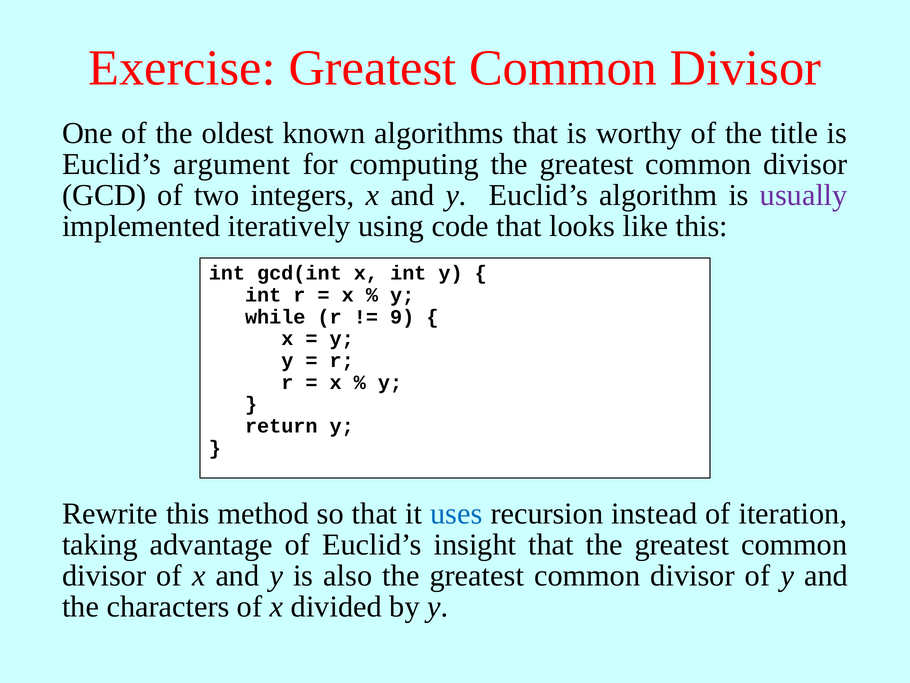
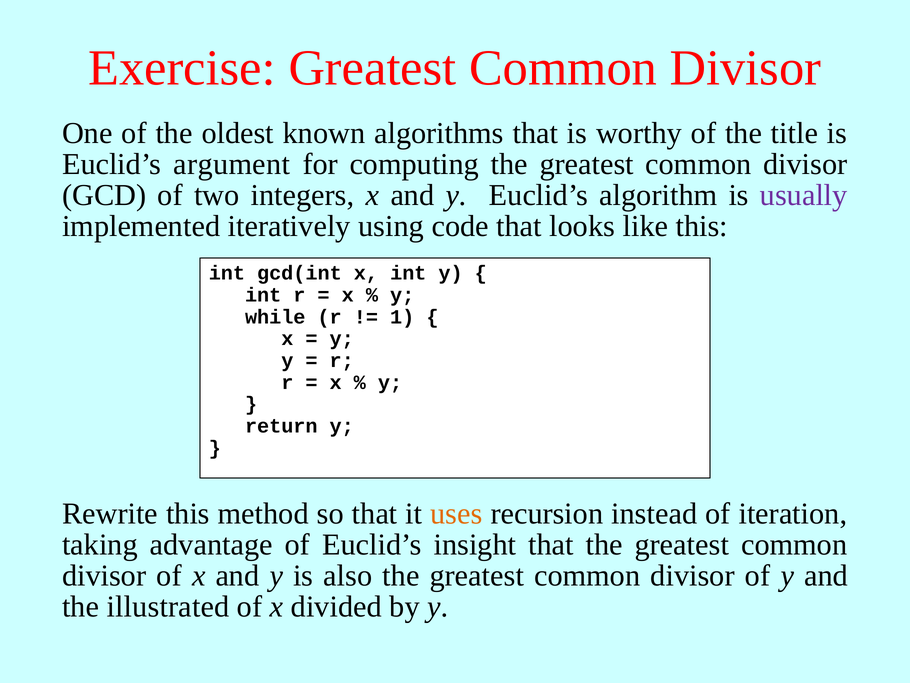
9: 9 -> 1
uses colour: blue -> orange
characters: characters -> illustrated
